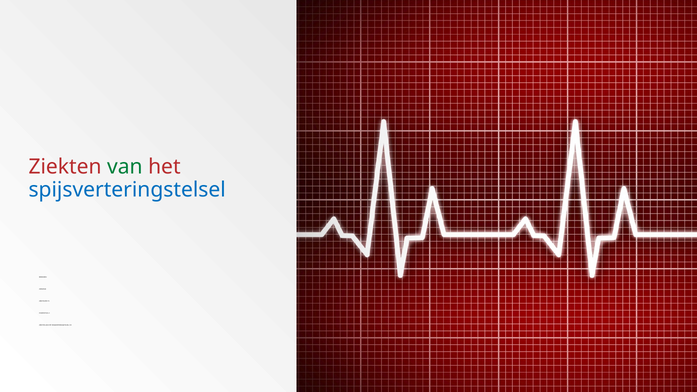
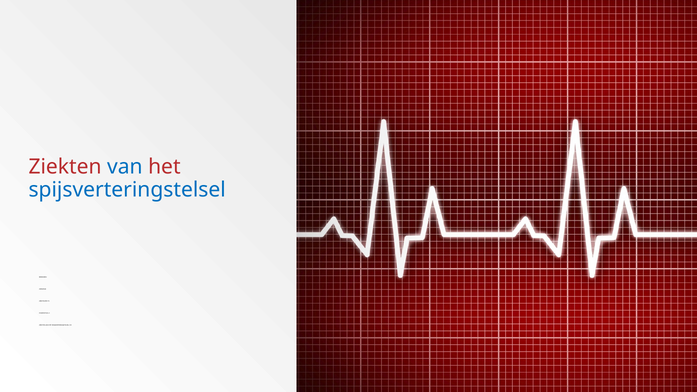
van at (125, 167) colour: green -> blue
